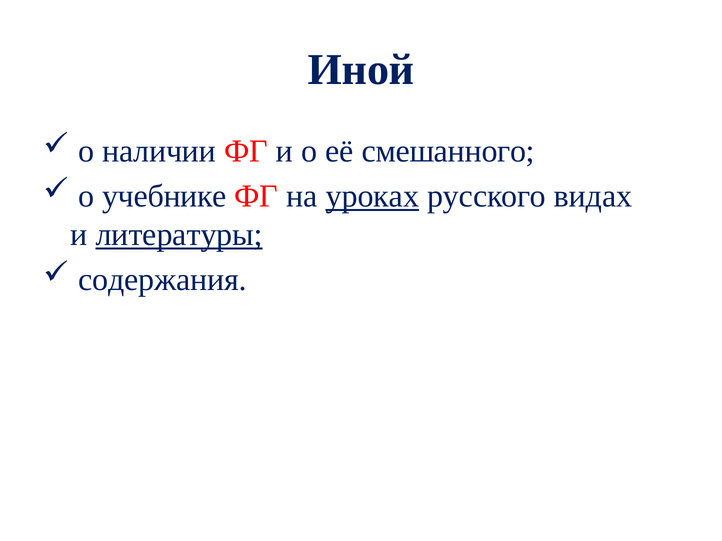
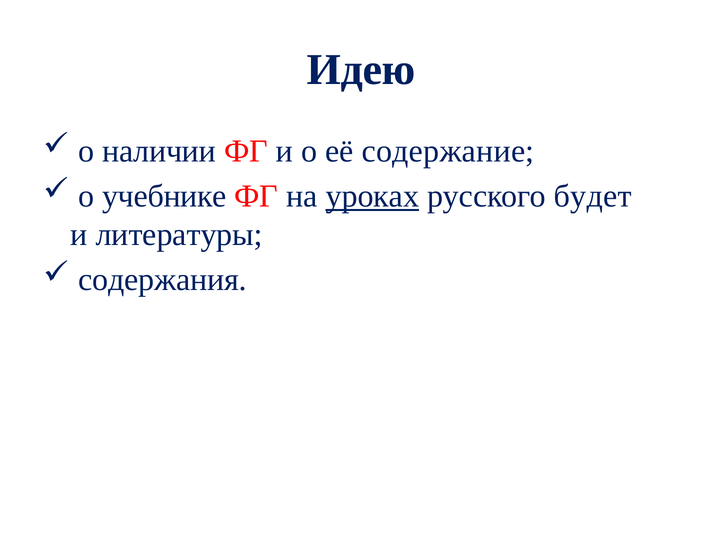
Иной: Иной -> Идею
смешанного: смешанного -> содержание
видах: видах -> будет
литературы underline: present -> none
